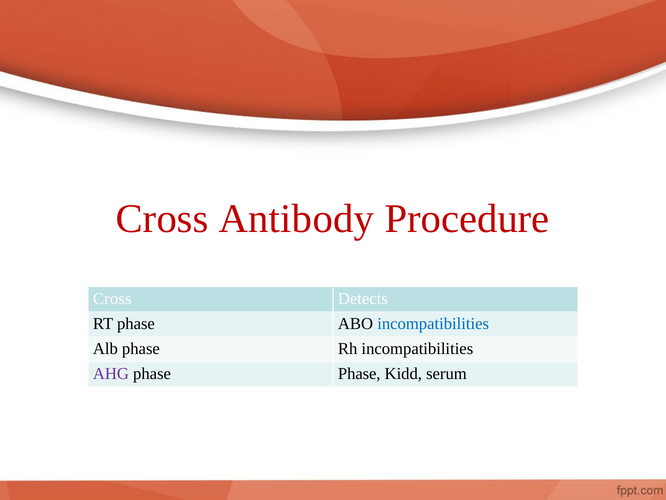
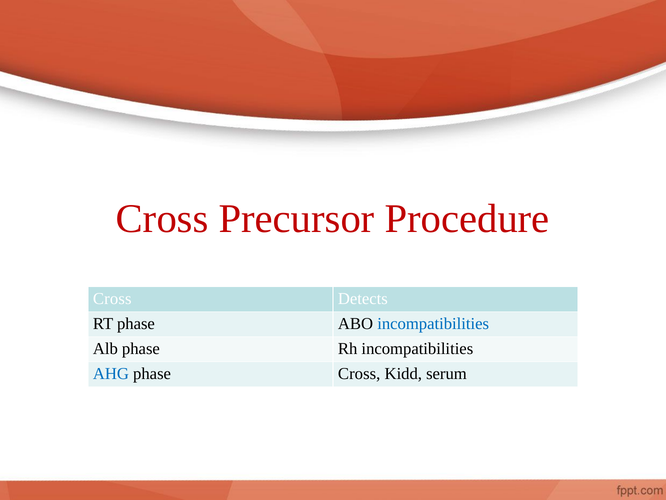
Antibody: Antibody -> Precursor
AHG colour: purple -> blue
phase Phase: Phase -> Cross
